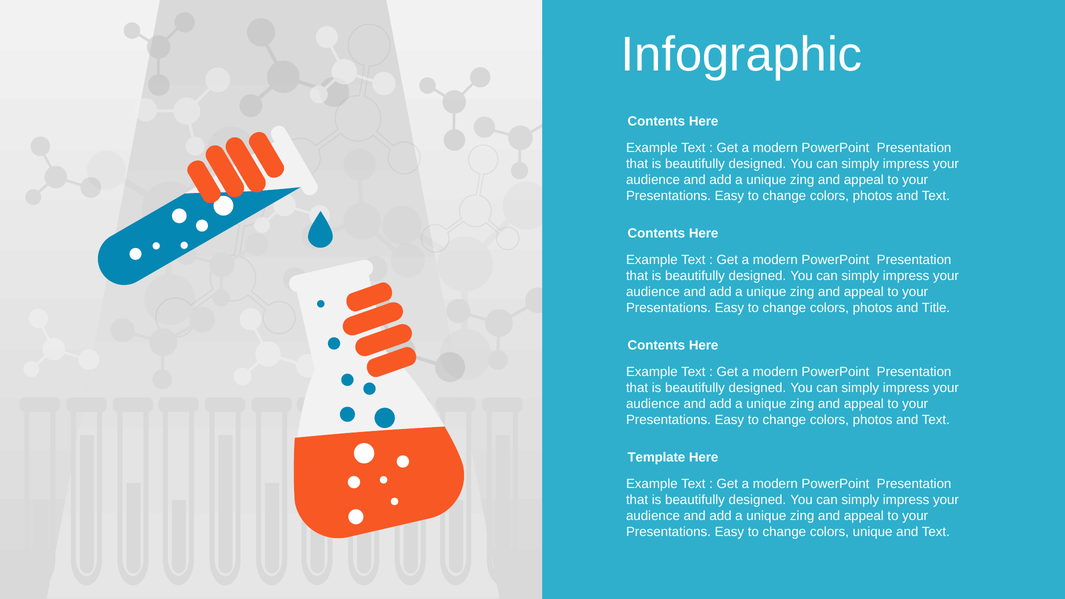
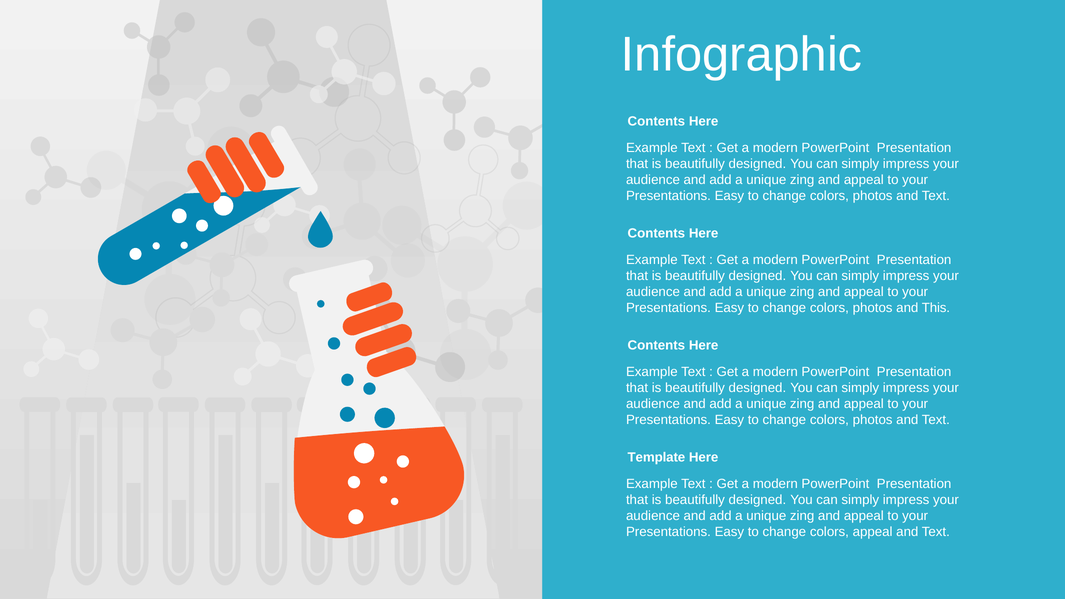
Title: Title -> This
colors unique: unique -> appeal
